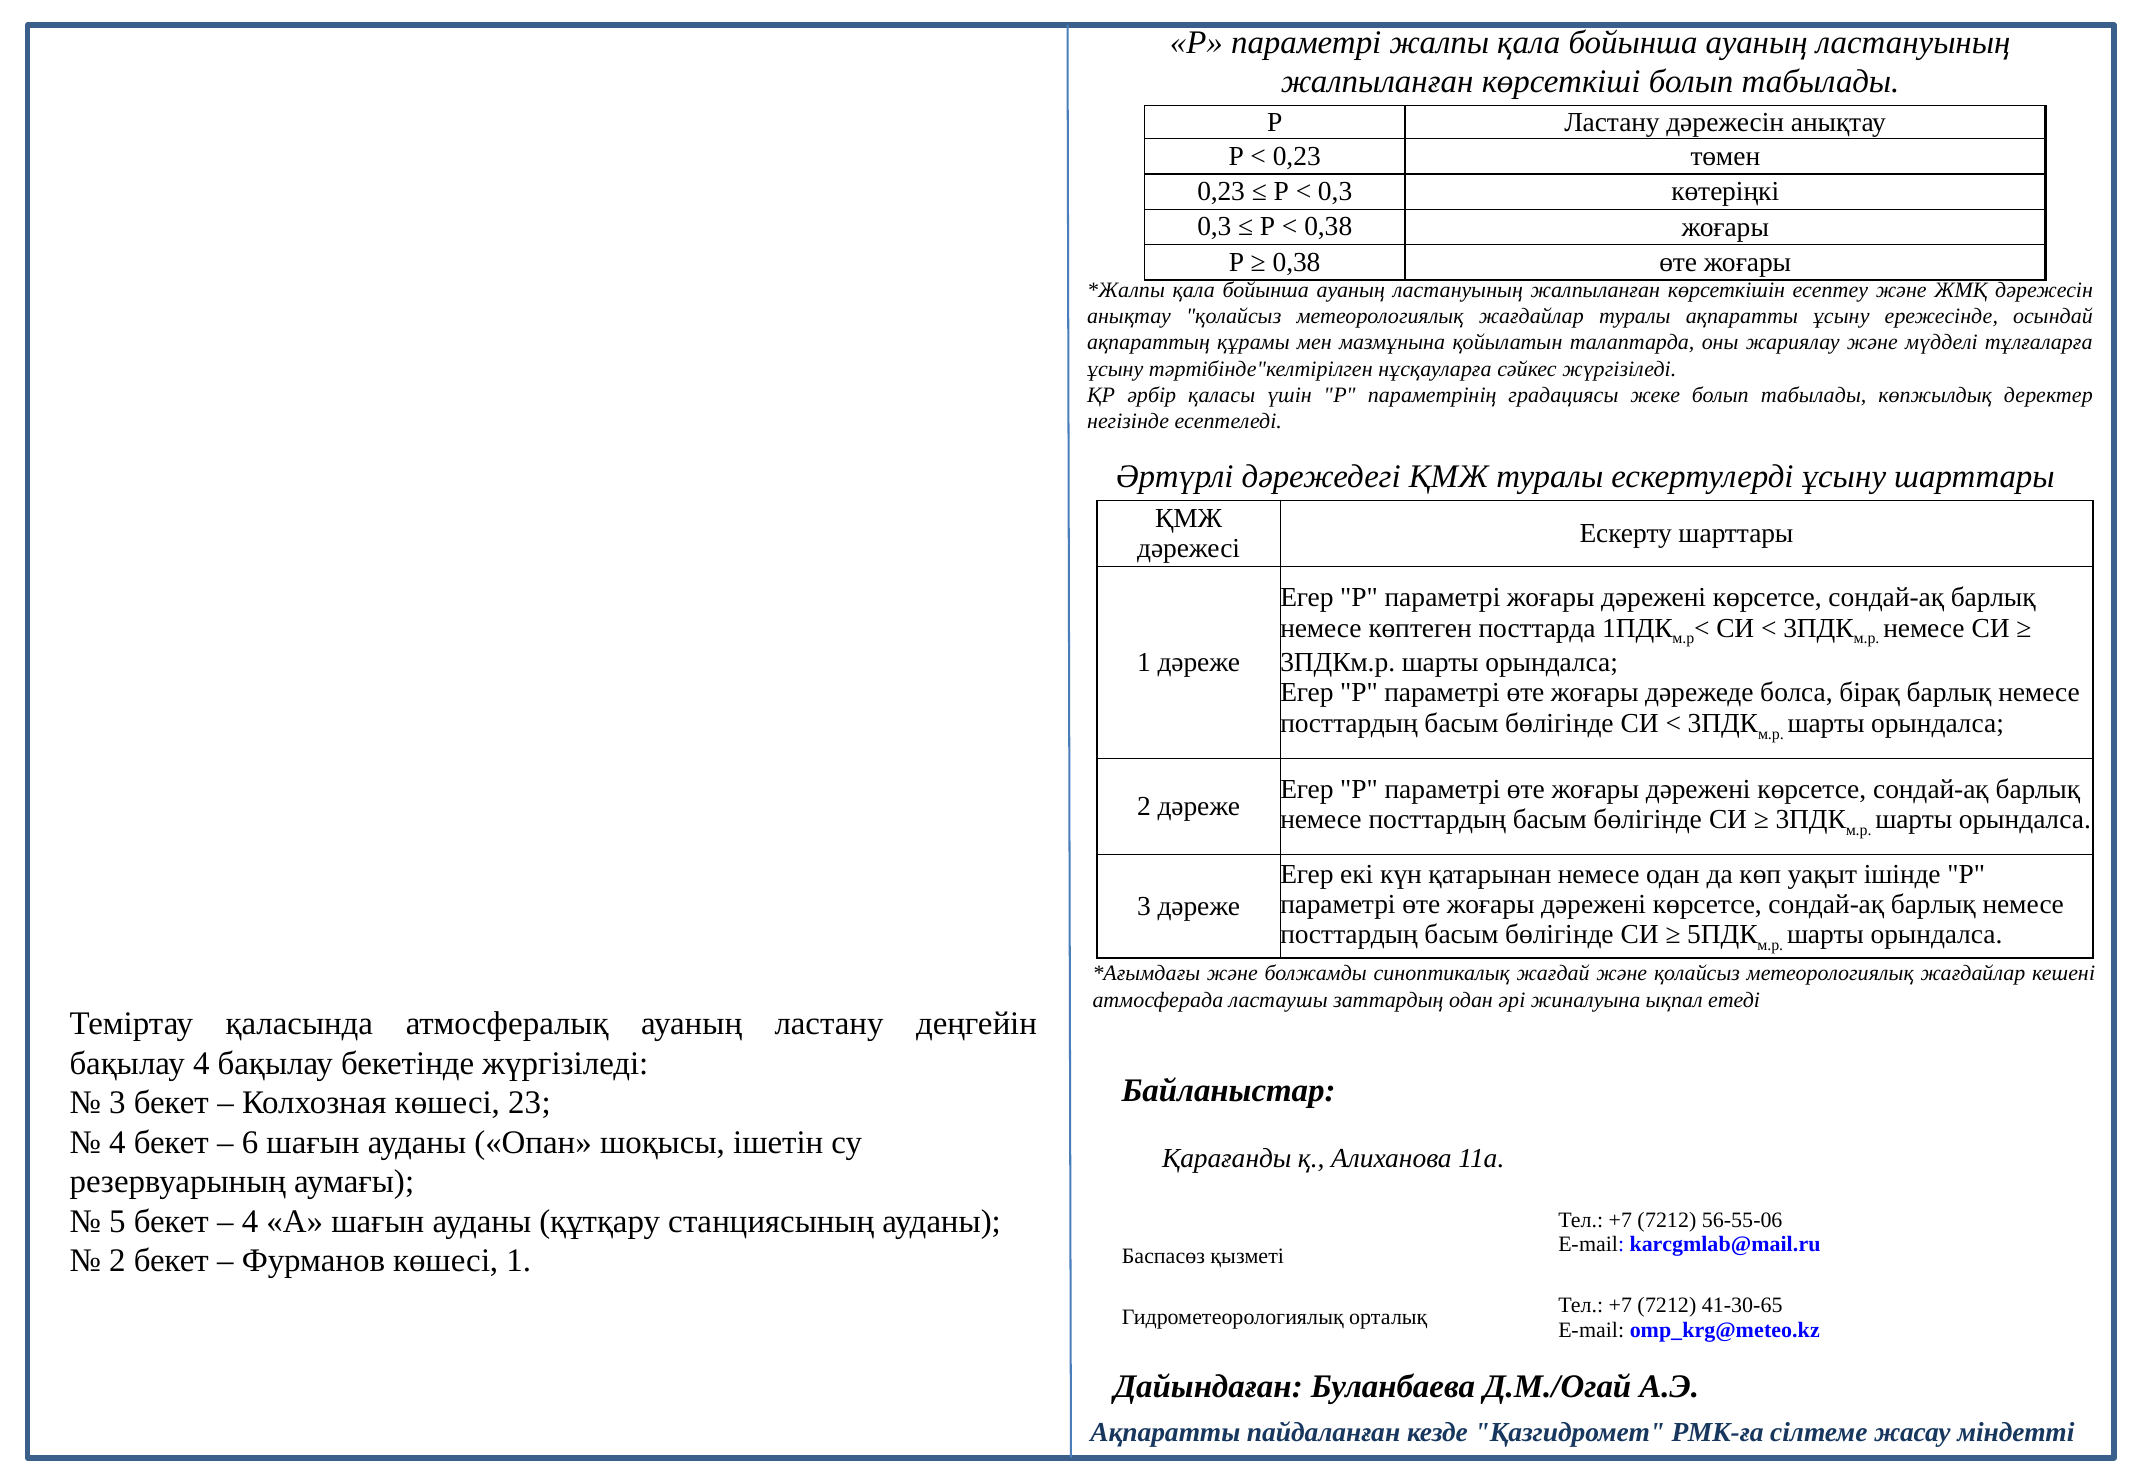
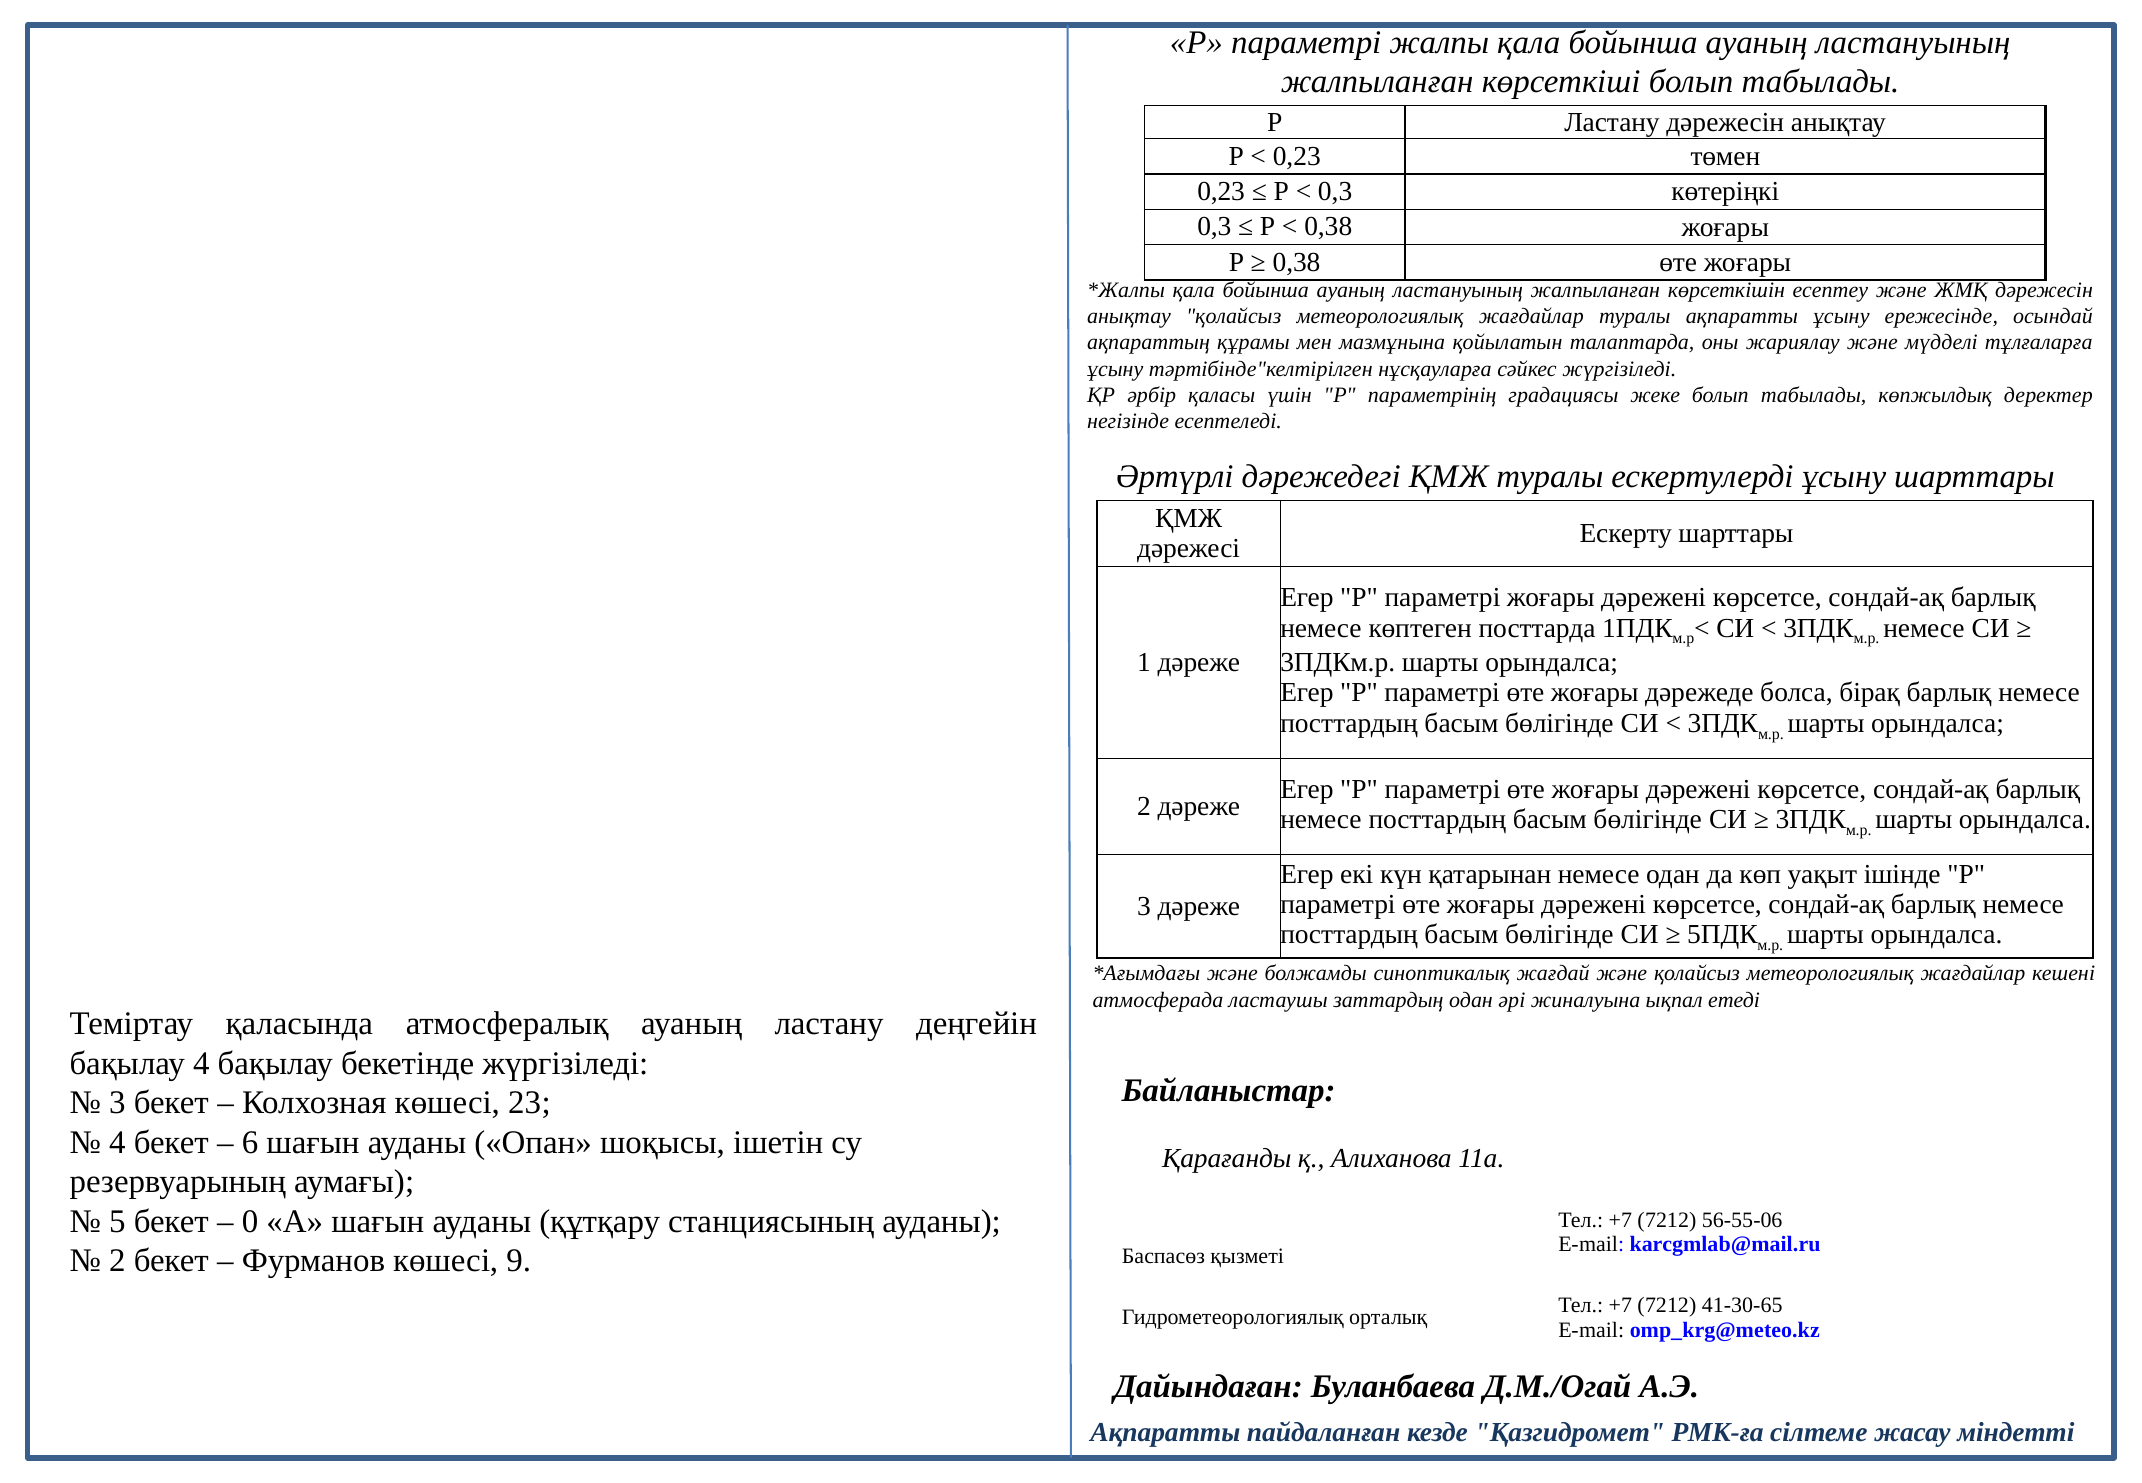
4 at (250, 1221): 4 -> 0
көшесі 1: 1 -> 9
